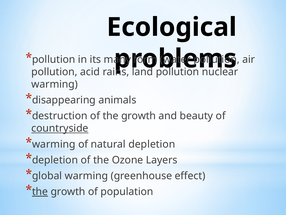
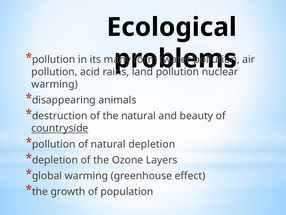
of the growth: growth -> natural
warming at (54, 144): warming -> pollution
the at (40, 191) underline: present -> none
